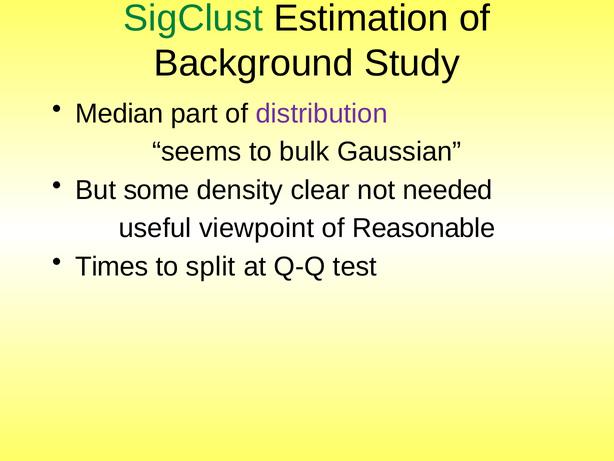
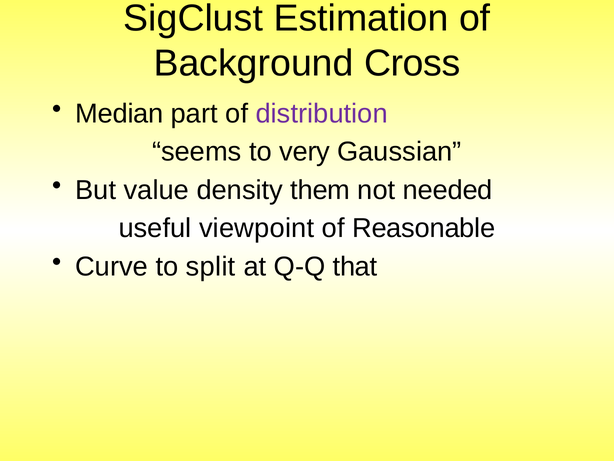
SigClust colour: green -> black
Study: Study -> Cross
bulk: bulk -> very
some: some -> value
clear: clear -> them
Times: Times -> Curve
test: test -> that
